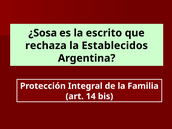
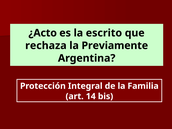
¿Sosa: ¿Sosa -> ¿Acto
Establecidos: Establecidos -> Previamente
